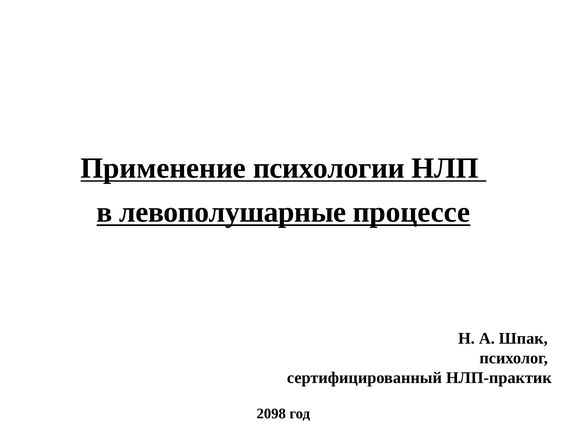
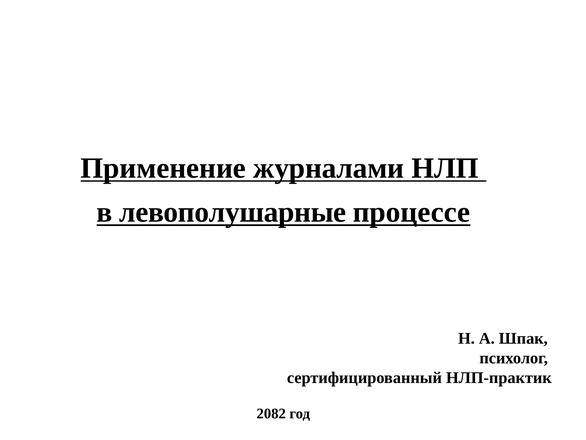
психологии: психологии -> журналами
2098: 2098 -> 2082
